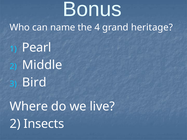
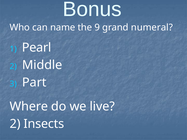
4: 4 -> 9
heritage: heritage -> numeral
Bird: Bird -> Part
